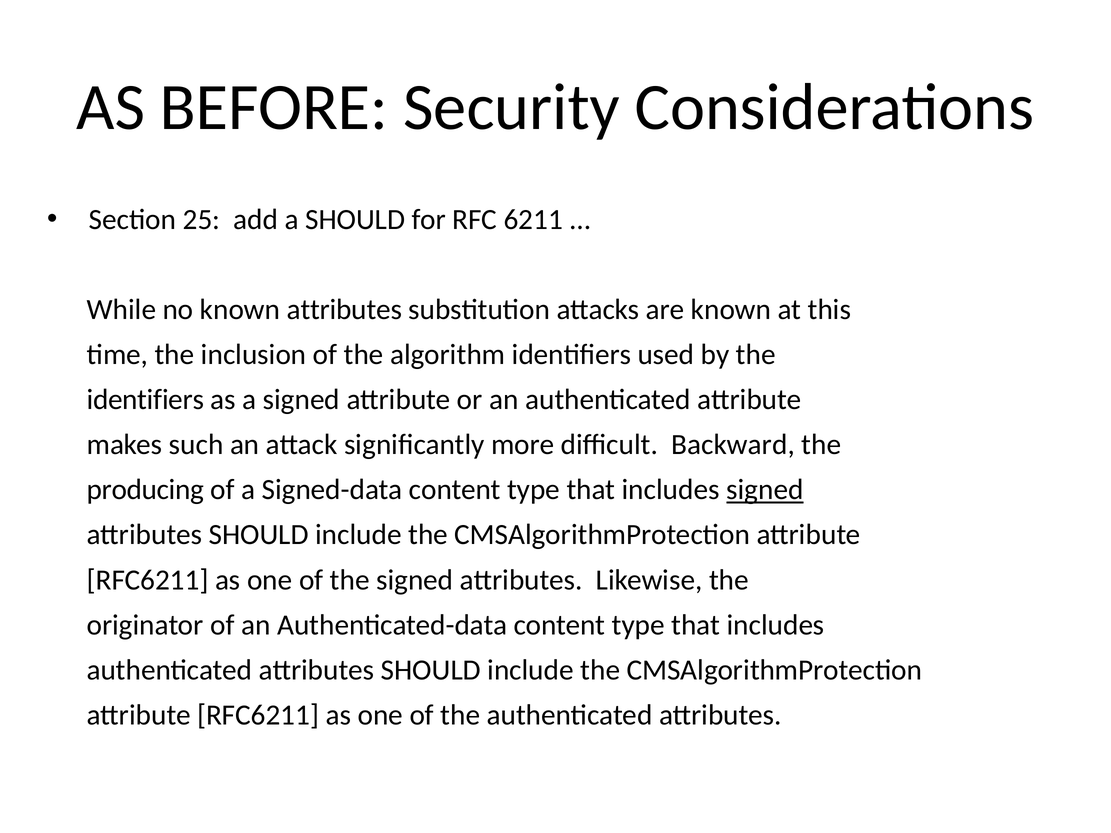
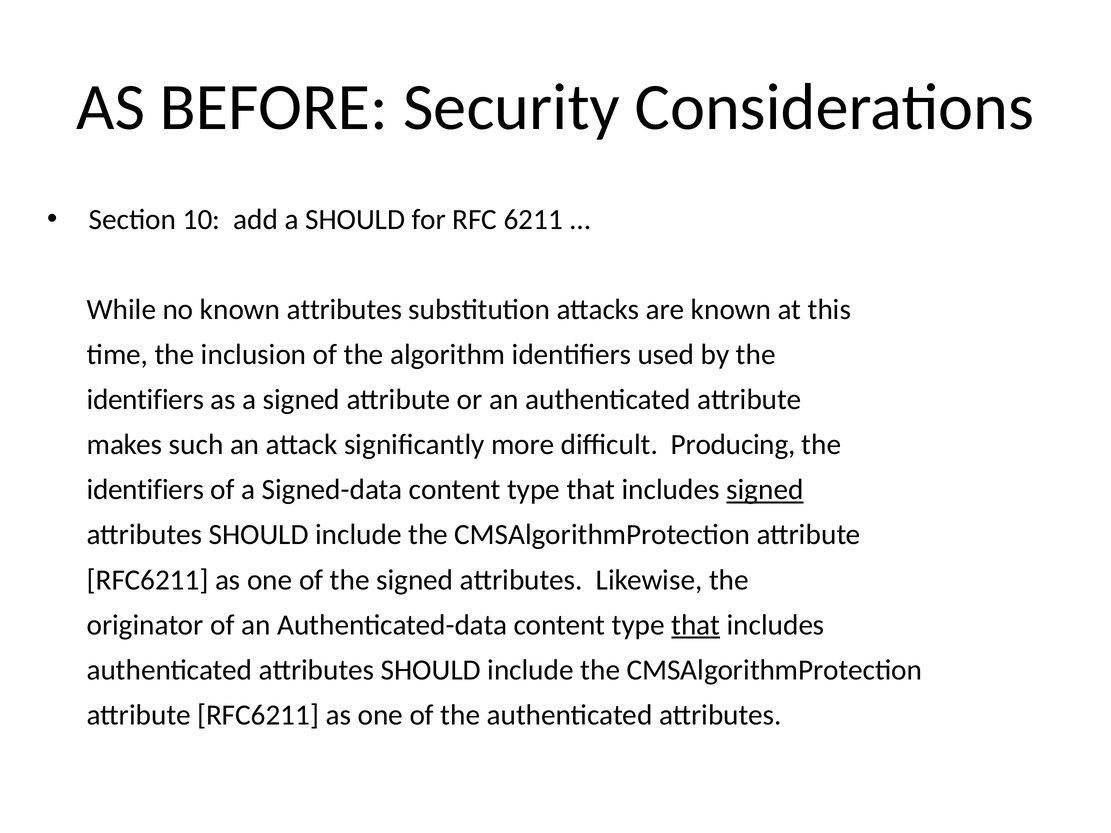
25: 25 -> 10
Backward: Backward -> Producing
producing at (145, 490): producing -> identifiers
that at (696, 625) underline: none -> present
